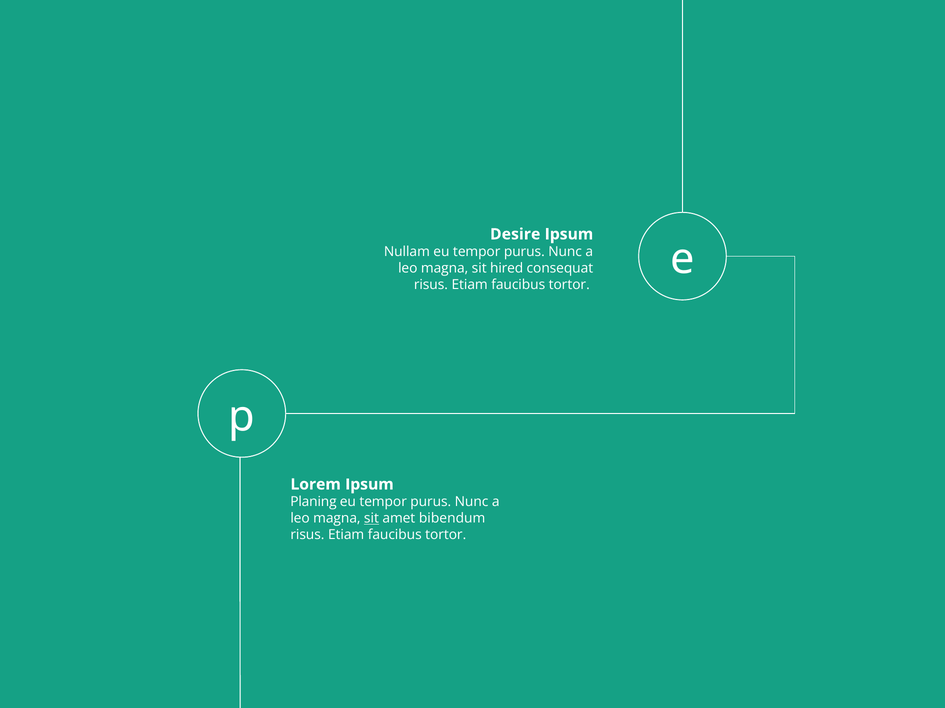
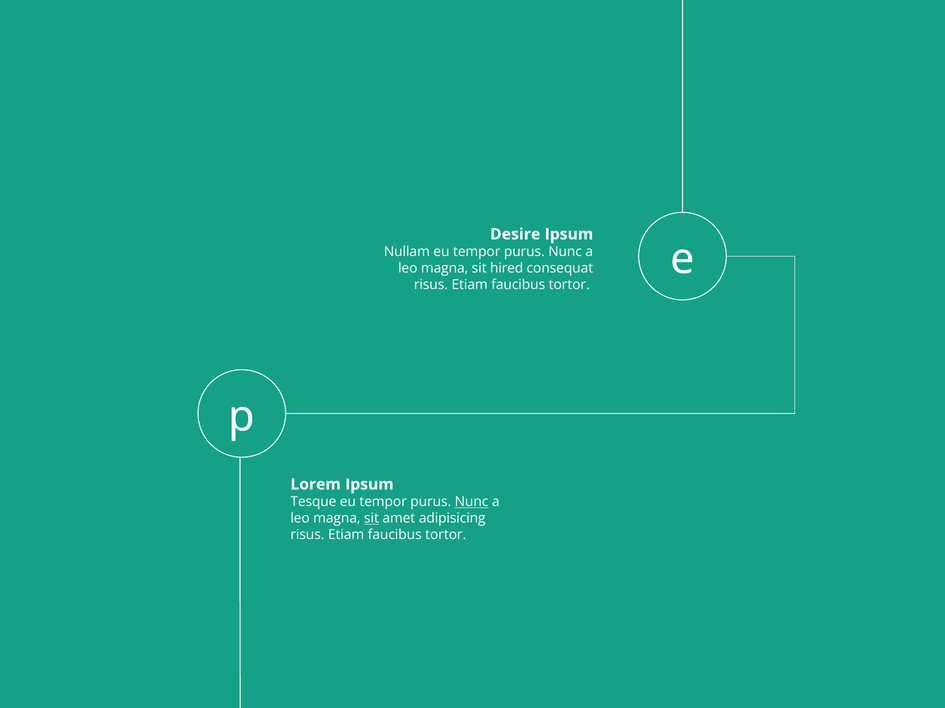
Planing: Planing -> Tesque
Nunc at (472, 502) underline: none -> present
bibendum: bibendum -> adipisicing
